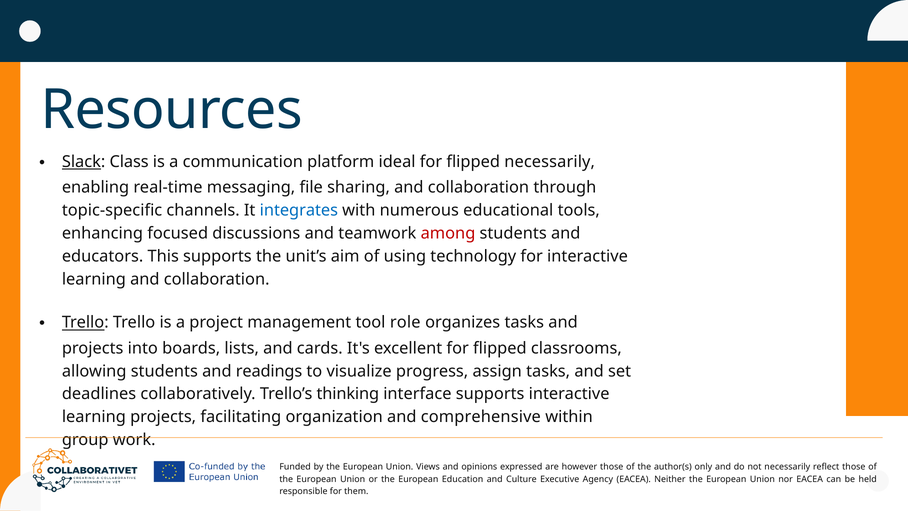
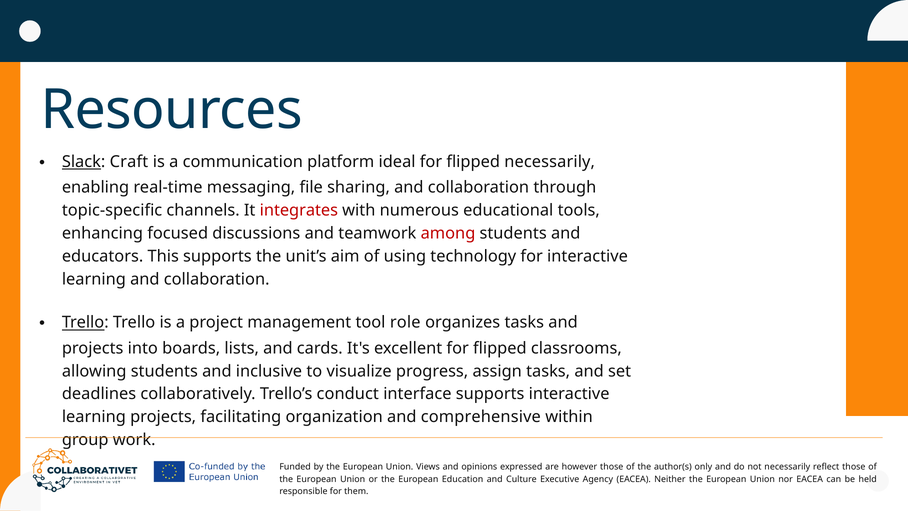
Class: Class -> Craft
integrates colour: blue -> red
readings: readings -> inclusive
thinking: thinking -> conduct
